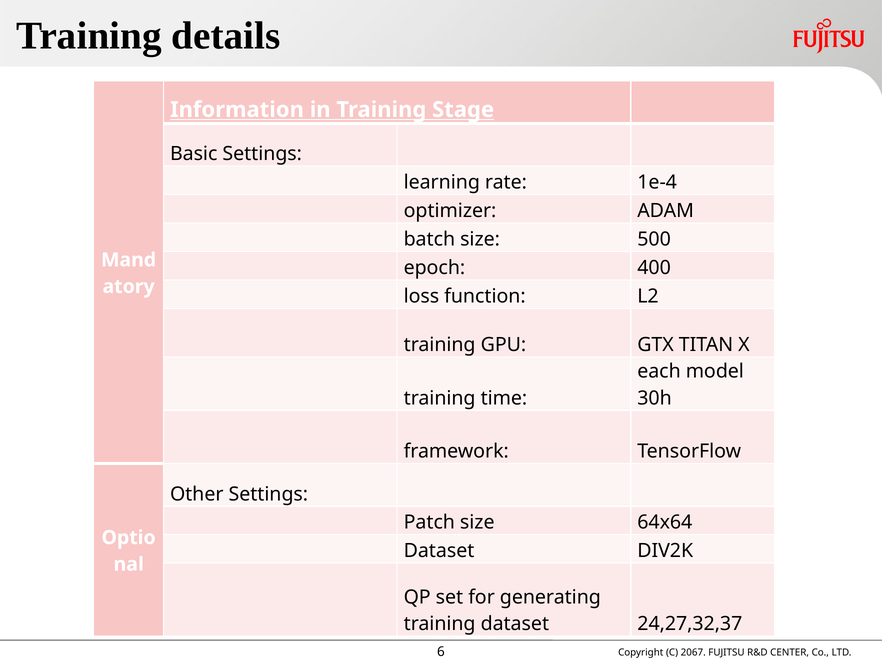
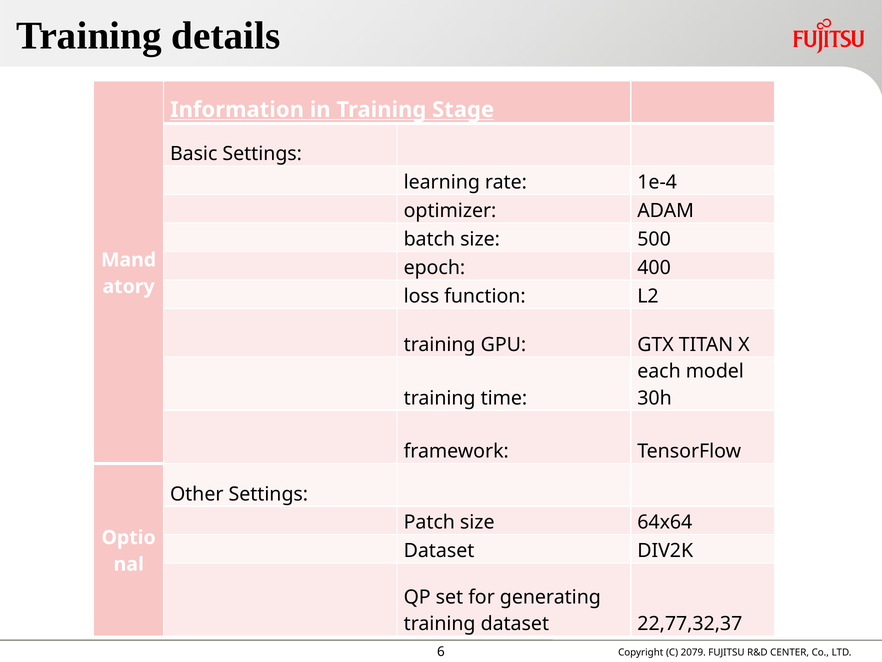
24,27,32,37: 24,27,32,37 -> 22,77,32,37
2067: 2067 -> 2079
